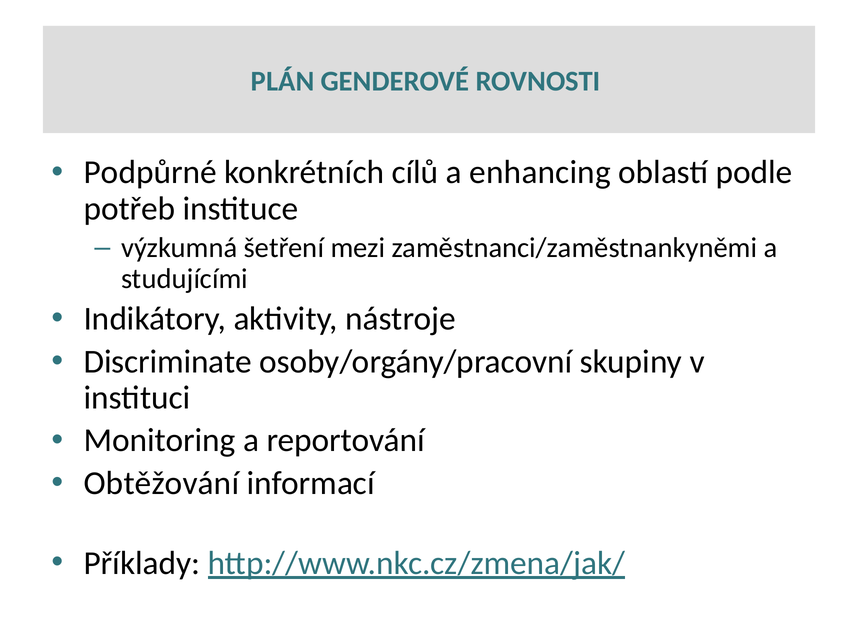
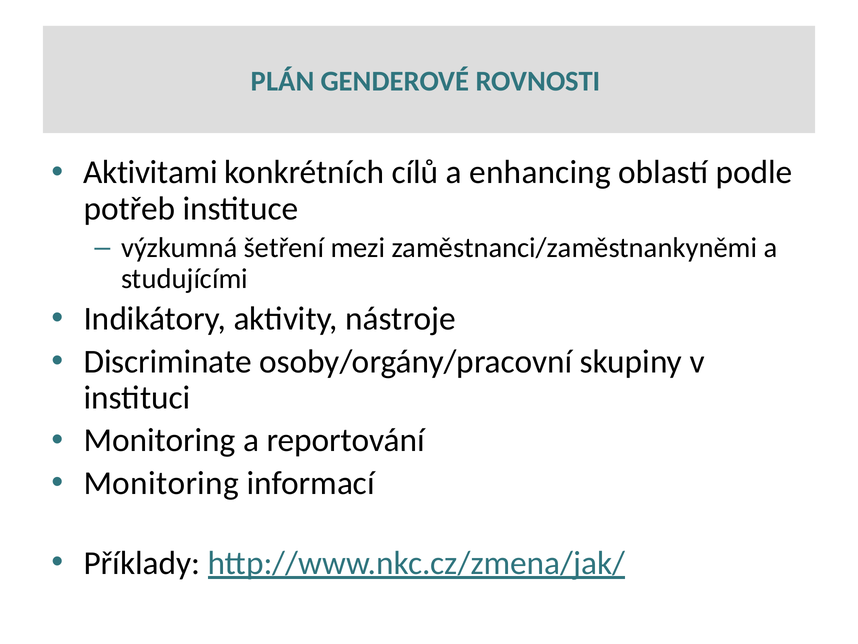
Podpůrné: Podpůrné -> Aktivitami
Obtěžování at (161, 483): Obtěžování -> Monitoring
